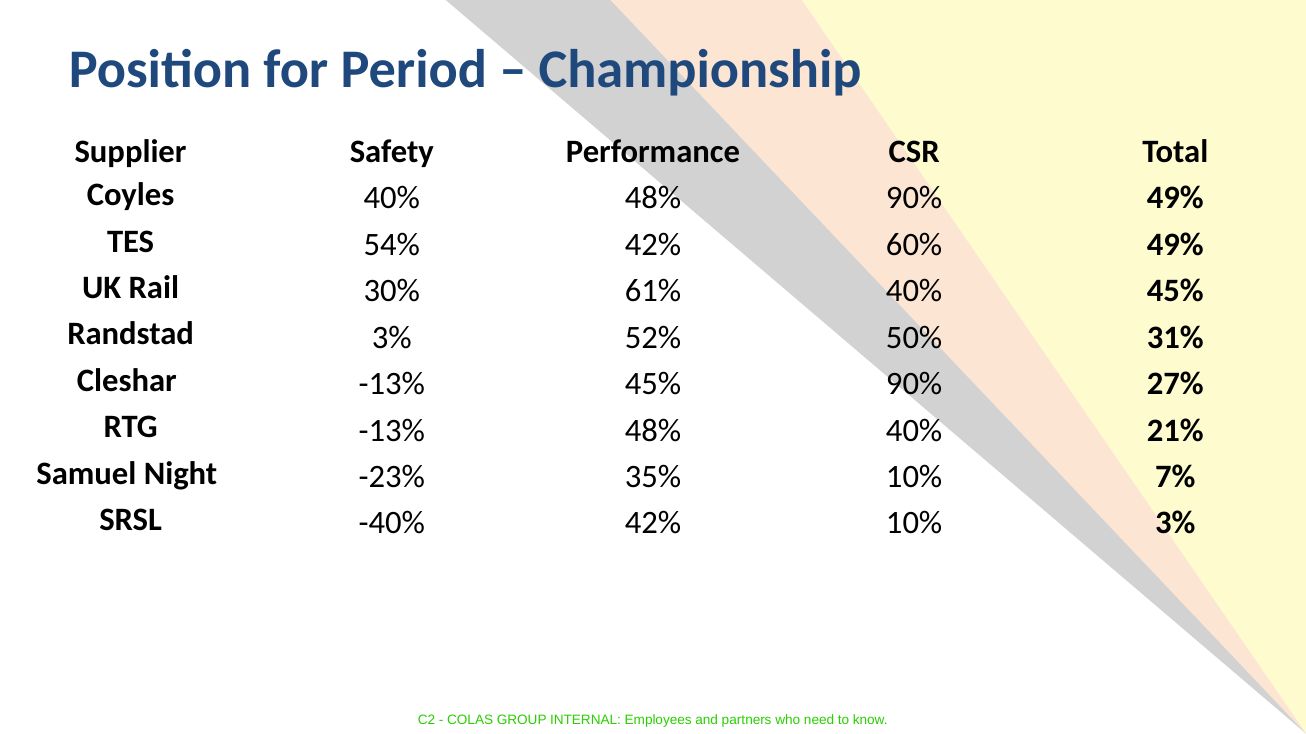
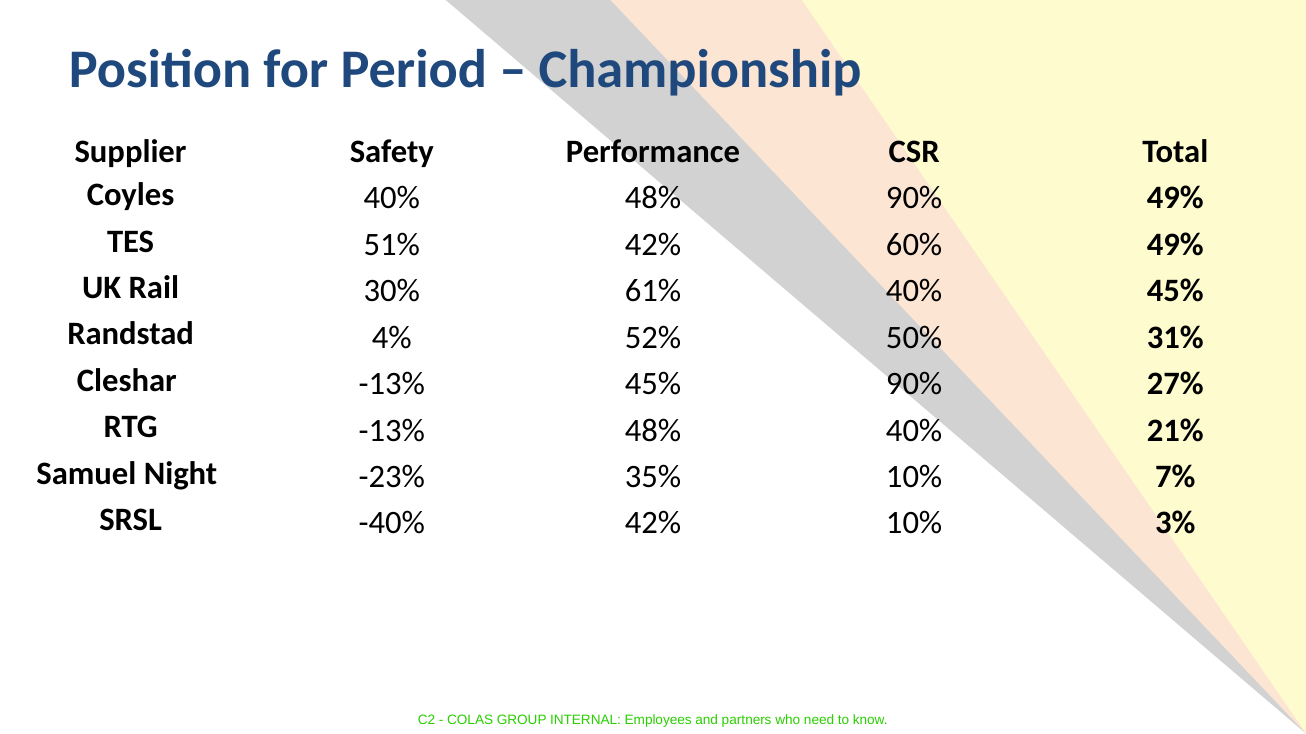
54%: 54% -> 51%
Randstad 3%: 3% -> 4%
